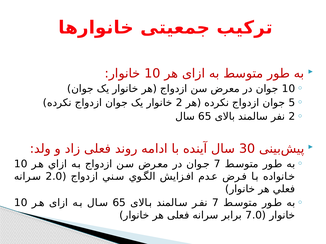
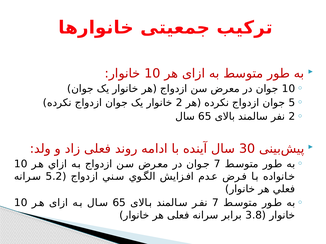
2.0: 2.0 -> 5.2
7.0: 7.0 -> 3.8
